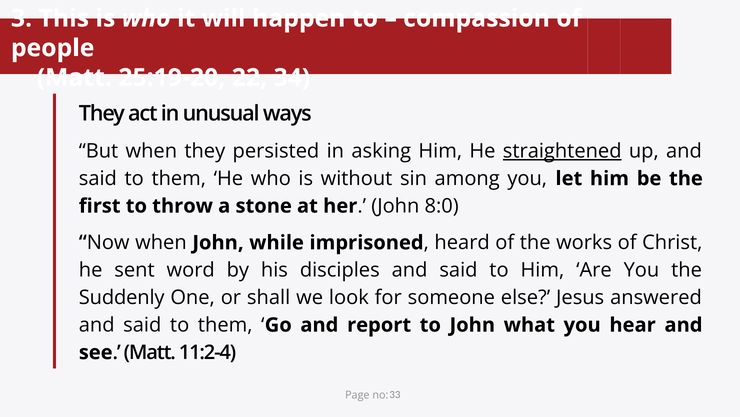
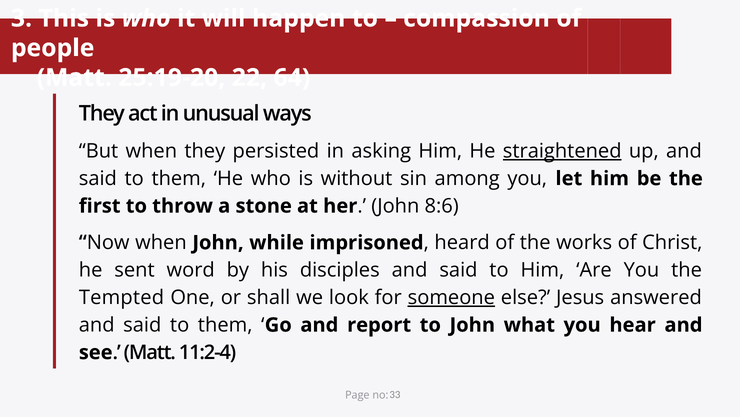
34: 34 -> 64
8:0: 8:0 -> 8:6
Suddenly: Suddenly -> Tempted
someone underline: none -> present
